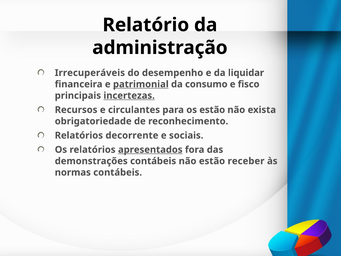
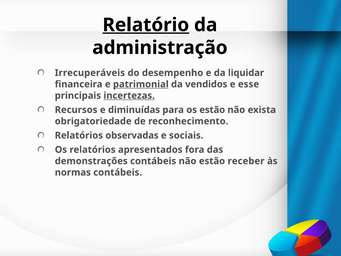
Relatório underline: none -> present
consumo: consumo -> vendidos
fisco: fisco -> esse
circulantes: circulantes -> diminuídas
decorrente: decorrente -> observadas
apresentados underline: present -> none
